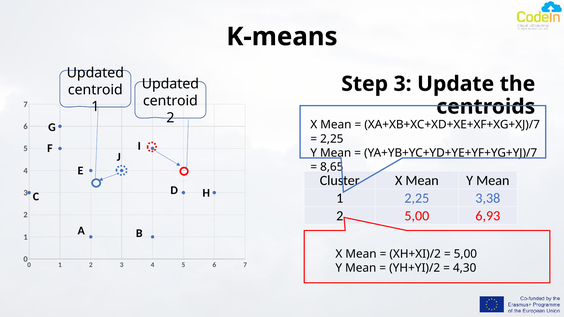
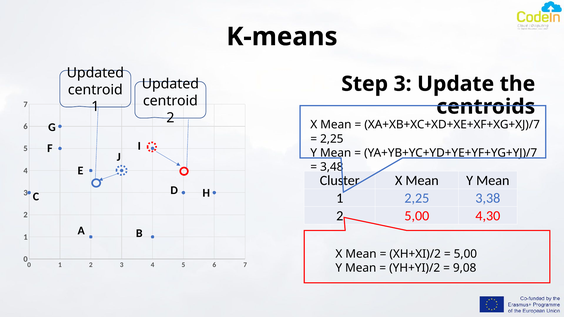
8,65: 8,65 -> 3,48
6,93: 6,93 -> 4,30
4,30: 4,30 -> 9,08
